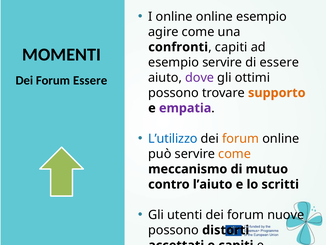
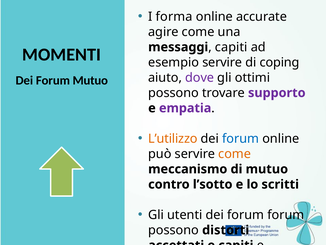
I online: online -> forma
online esempio: esempio -> accurate
confronti: confronti -> messaggi
di essere: essere -> coping
Forum Essere: Essere -> Mutuo
supporto colour: orange -> purple
L’utilizzo colour: blue -> orange
forum at (241, 138) colour: orange -> blue
l’aiuto: l’aiuto -> l’sotto
forum nuove: nuove -> forum
